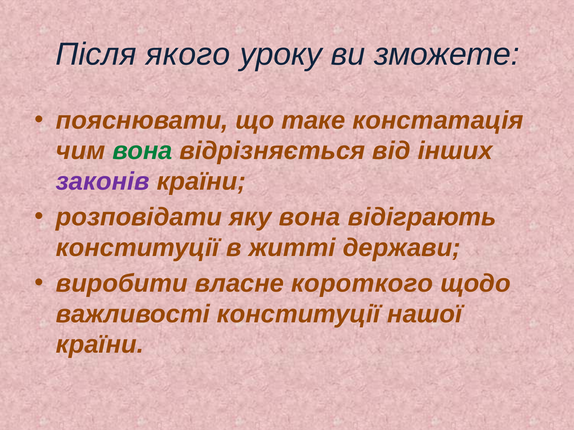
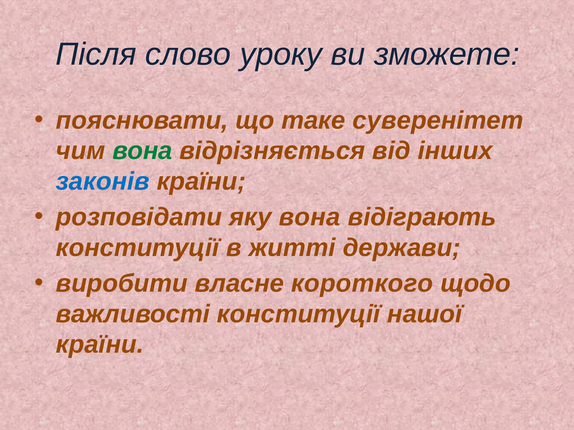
якого: якого -> слово
констатація: констатація -> суверенітет
законів colour: purple -> blue
